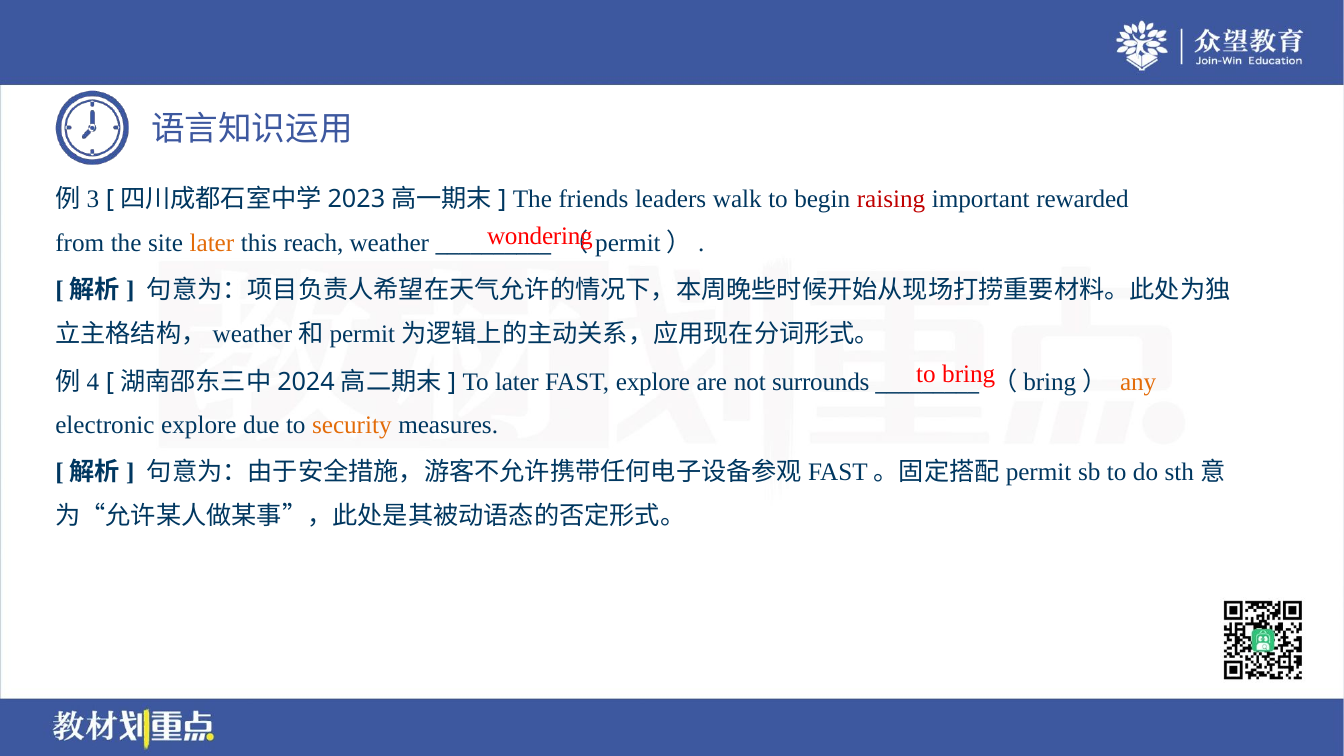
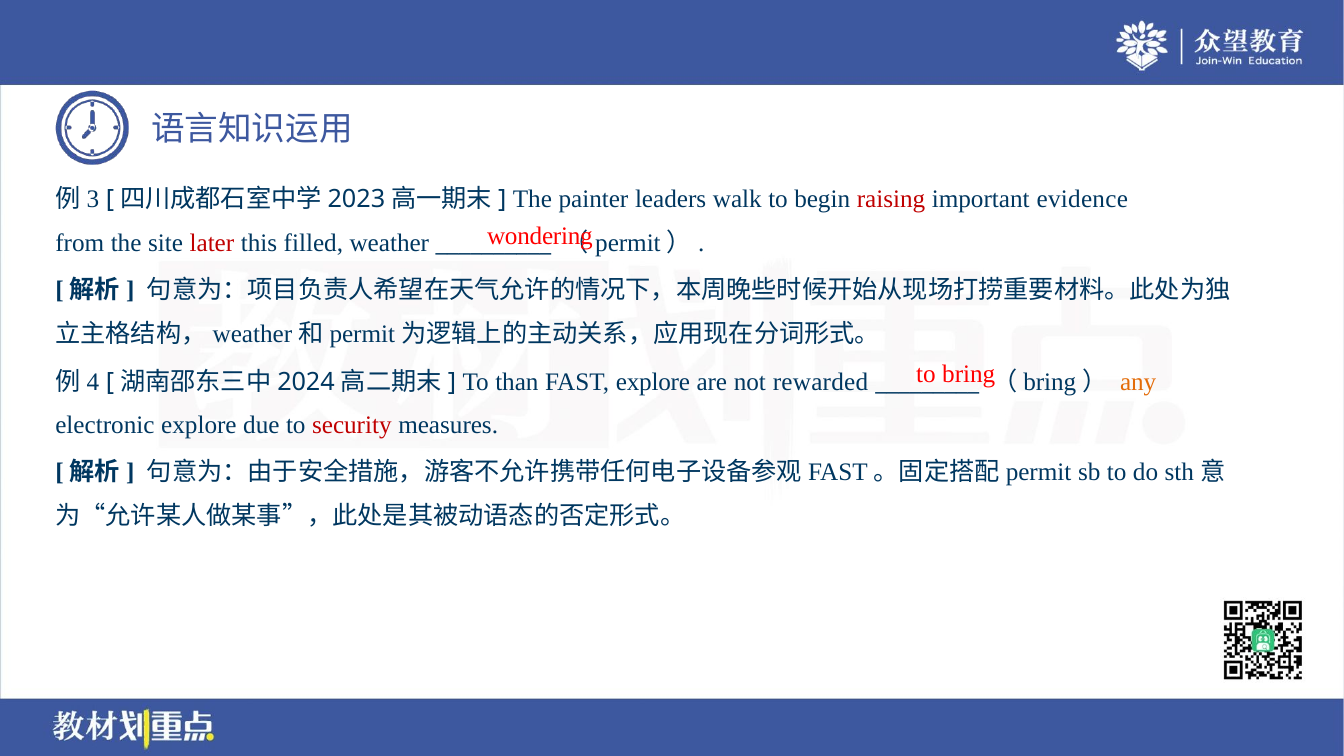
friends: friends -> painter
rewarded: rewarded -> evidence
later at (212, 243) colour: orange -> red
reach: reach -> filled
To later: later -> than
surrounds: surrounds -> rewarded
security colour: orange -> red
